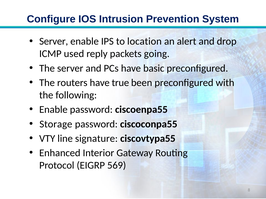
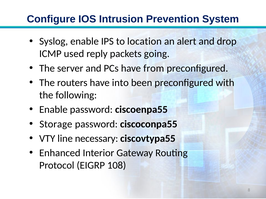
Server at (54, 41): Server -> Syslog
basic: basic -> from
true: true -> into
signature: signature -> necessary
569: 569 -> 108
